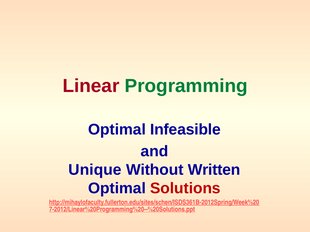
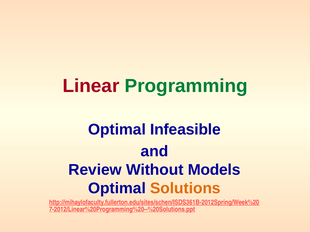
Unique: Unique -> Review
Written: Written -> Models
Solutions colour: red -> orange
